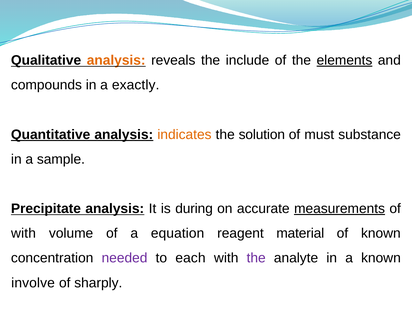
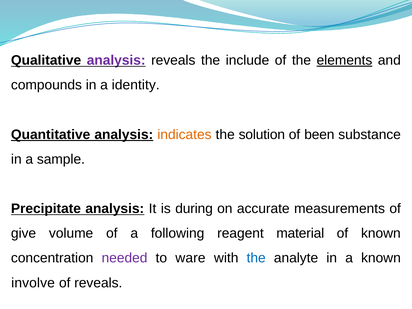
analysis at (116, 60) colour: orange -> purple
exactly: exactly -> identity
must: must -> been
measurements underline: present -> none
with at (23, 233): with -> give
equation: equation -> following
each: each -> ware
the at (256, 258) colour: purple -> blue
of sharply: sharply -> reveals
